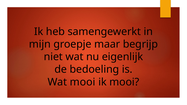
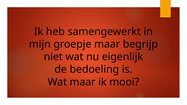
Wat mooi: mooi -> maar
